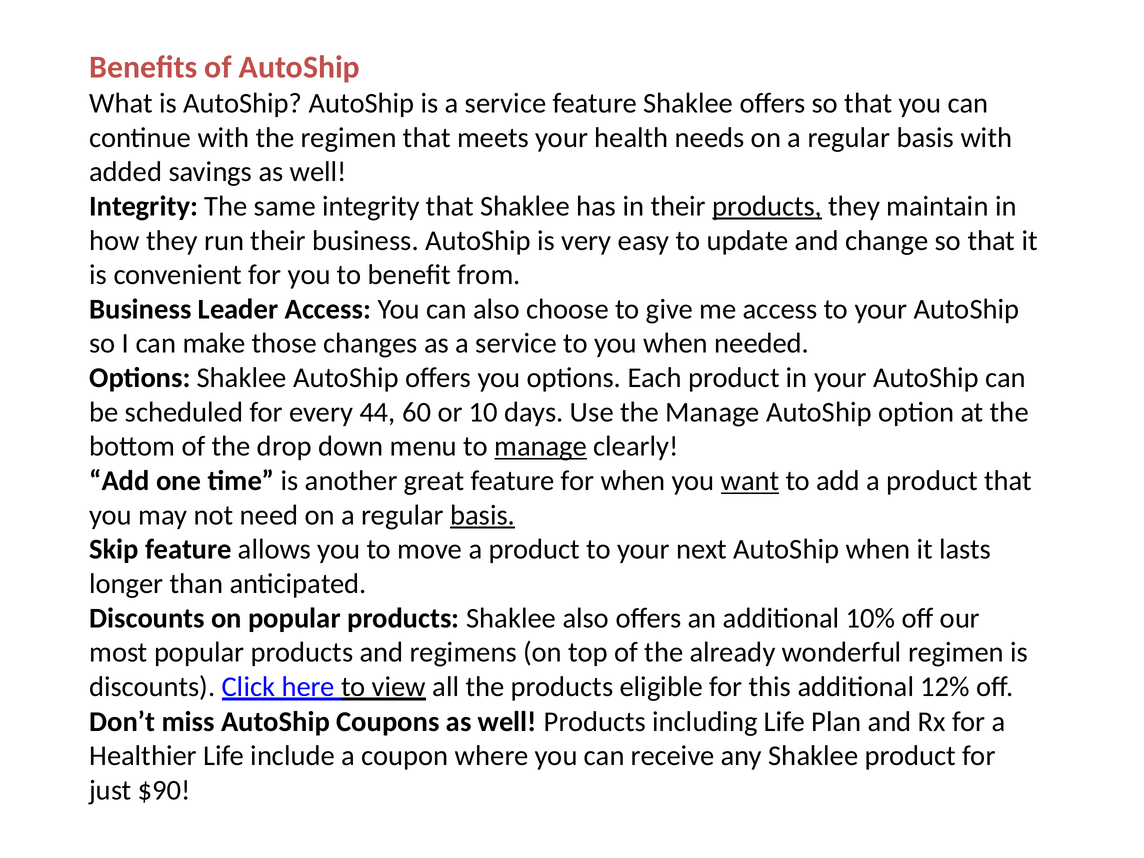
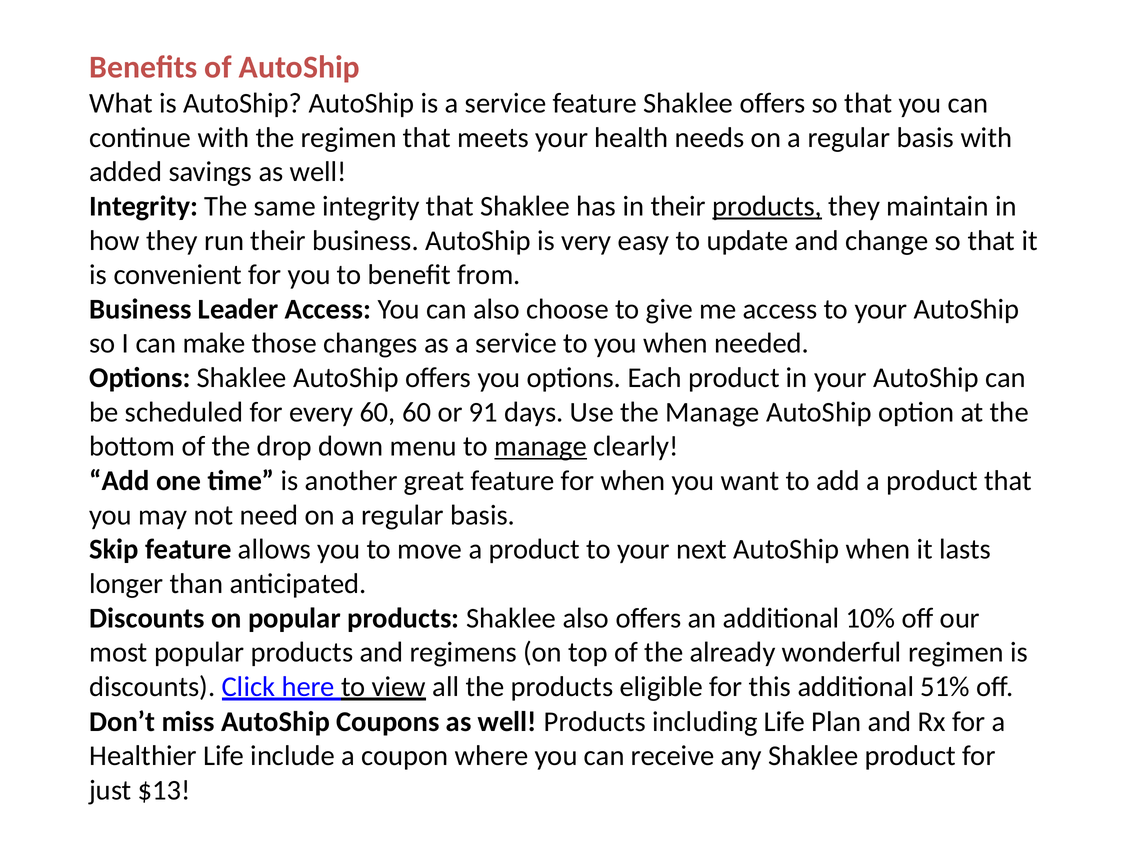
every 44: 44 -> 60
10: 10 -> 91
want underline: present -> none
basis at (483, 515) underline: present -> none
12%: 12% -> 51%
$90: $90 -> $13
